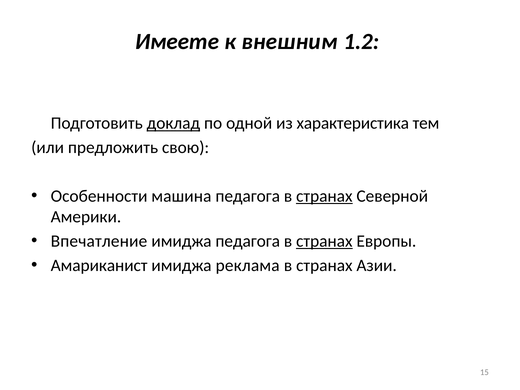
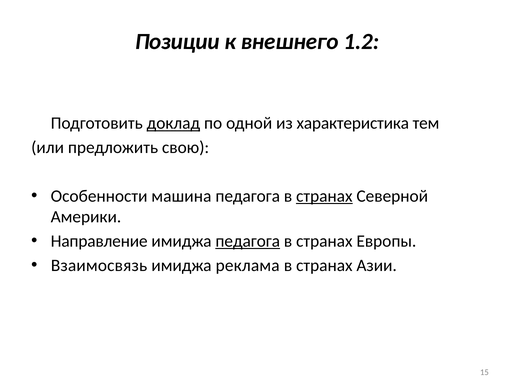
Имеете: Имеете -> Позиции
внешним: внешним -> внешнего
Впечатление: Впечатление -> Направление
педагога at (248, 241) underline: none -> present
странах at (324, 241) underline: present -> none
Амариканист: Амариканист -> Взаимосвязь
